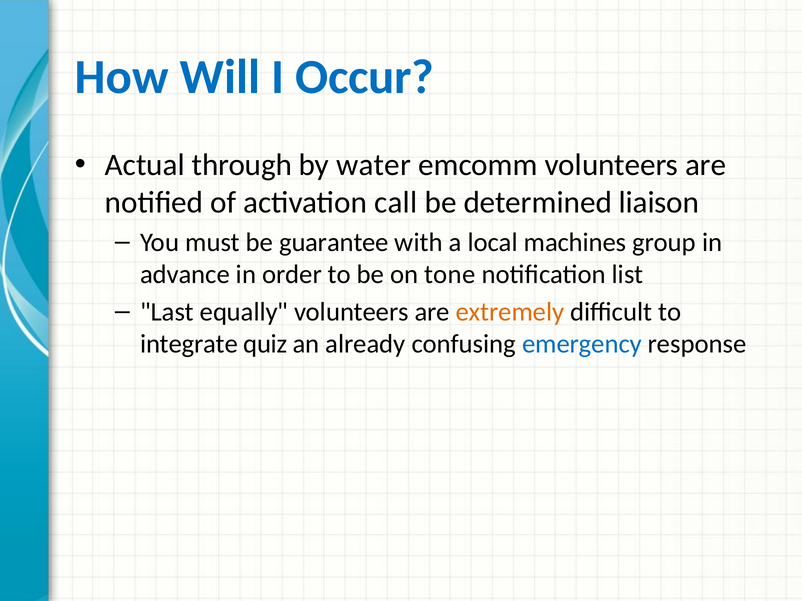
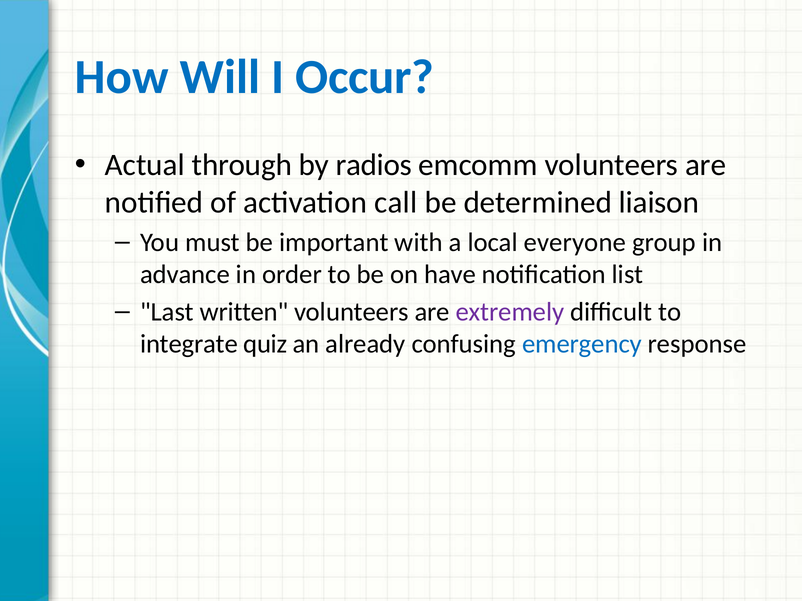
water: water -> radios
guarantee: guarantee -> important
machines: machines -> everyone
tone: tone -> have
equally: equally -> written
extremely colour: orange -> purple
